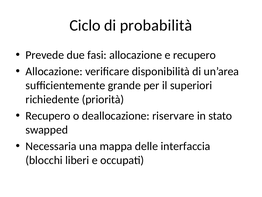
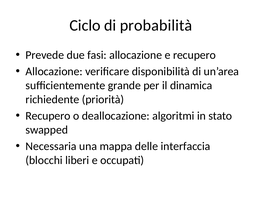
superiori: superiori -> dinamica
riservare: riservare -> algoritmi
